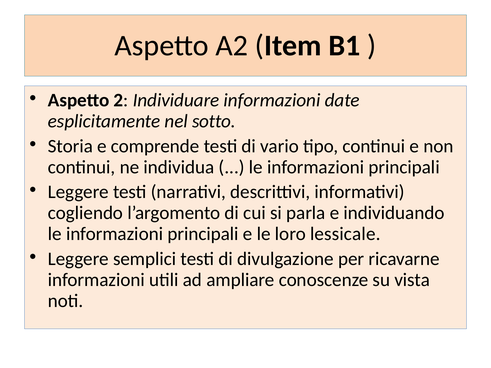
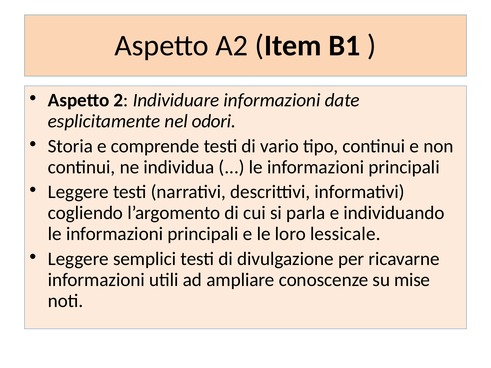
sotto: sotto -> odori
vista: vista -> mise
